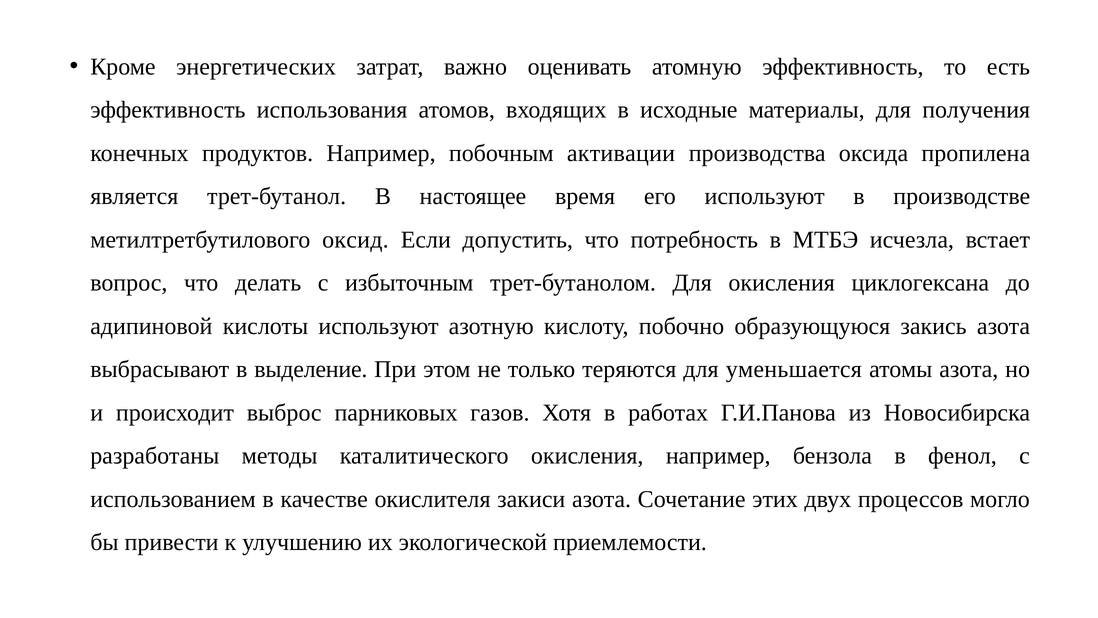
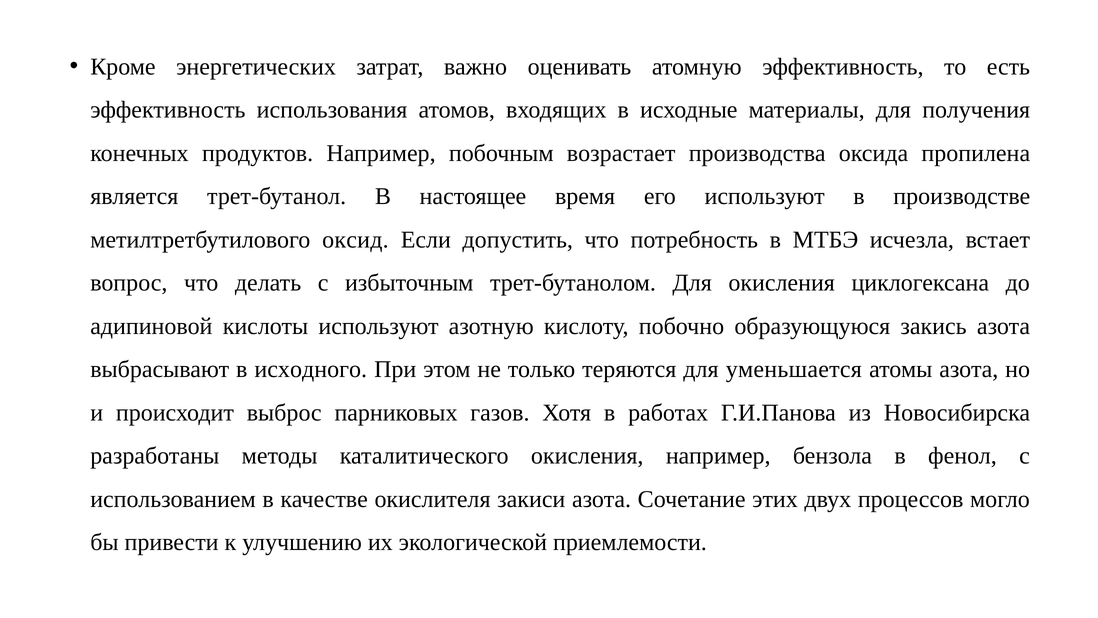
активации: активации -> возрастает
выделение: выделение -> исходного
